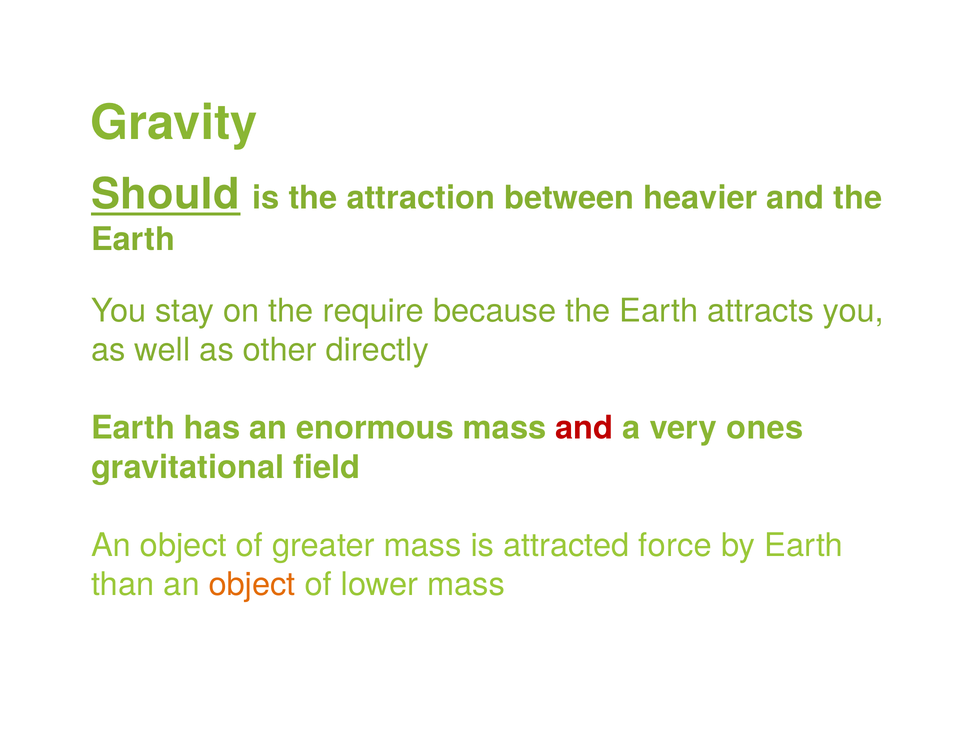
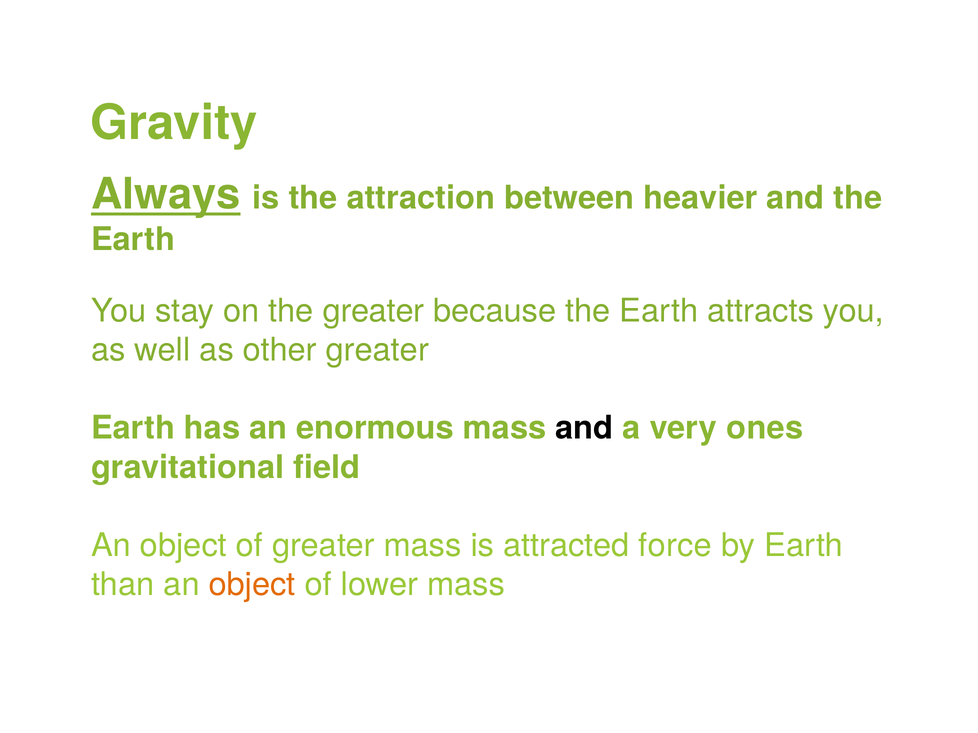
Should: Should -> Always
the require: require -> greater
other directly: directly -> greater
and at (584, 429) colour: red -> black
